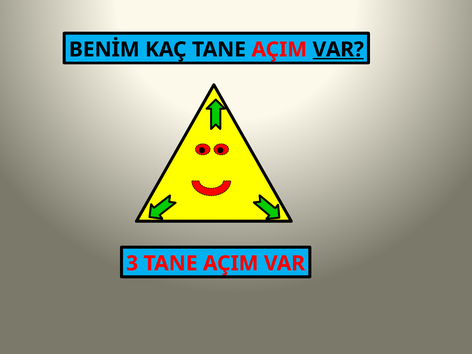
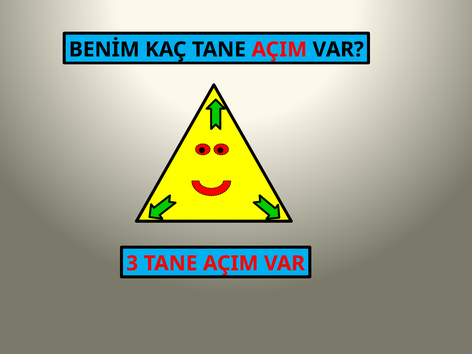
VAR at (338, 50) underline: present -> none
